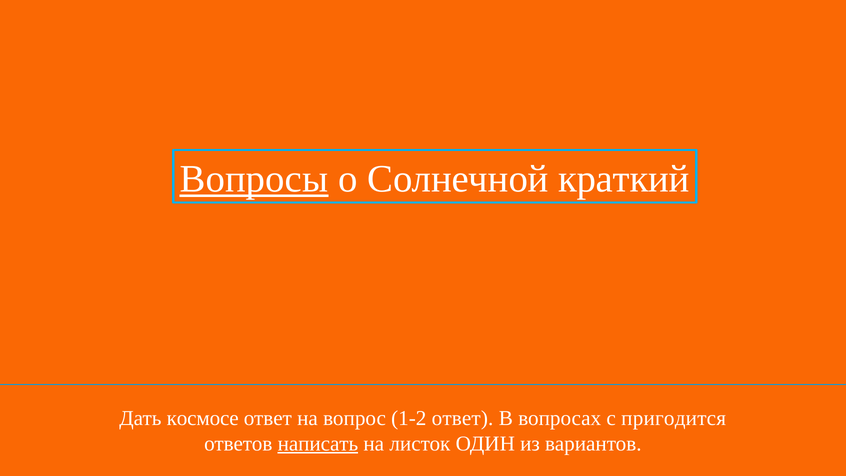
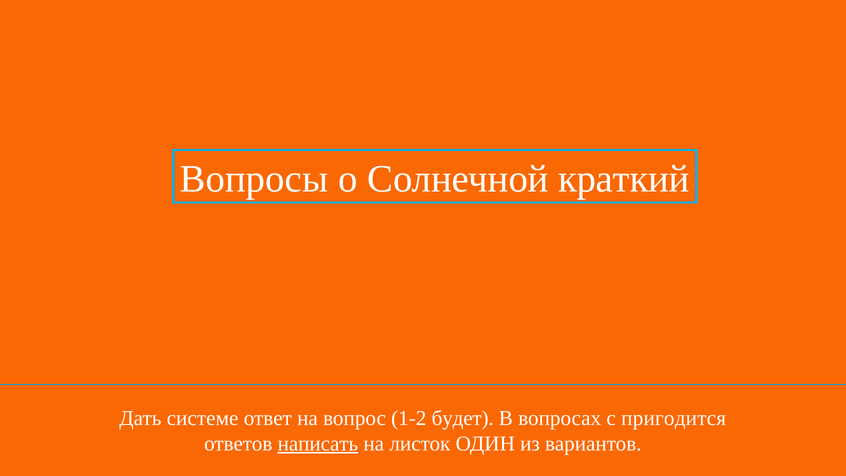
Вопросы underline: present -> none
космосе: космосе -> системе
1-2 ответ: ответ -> будет
